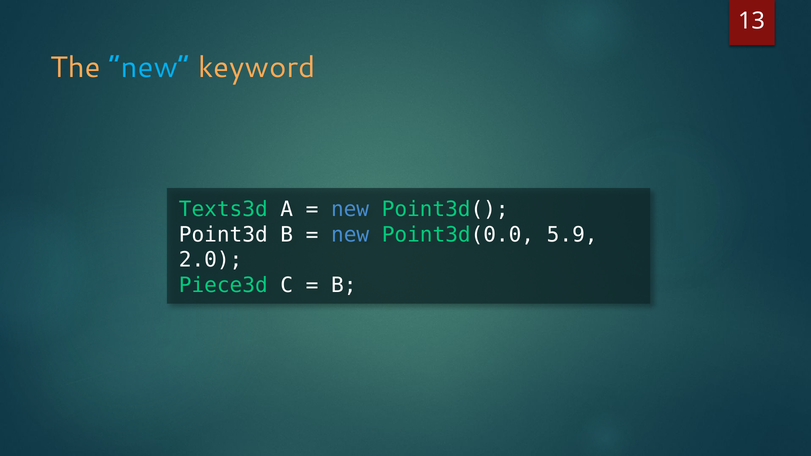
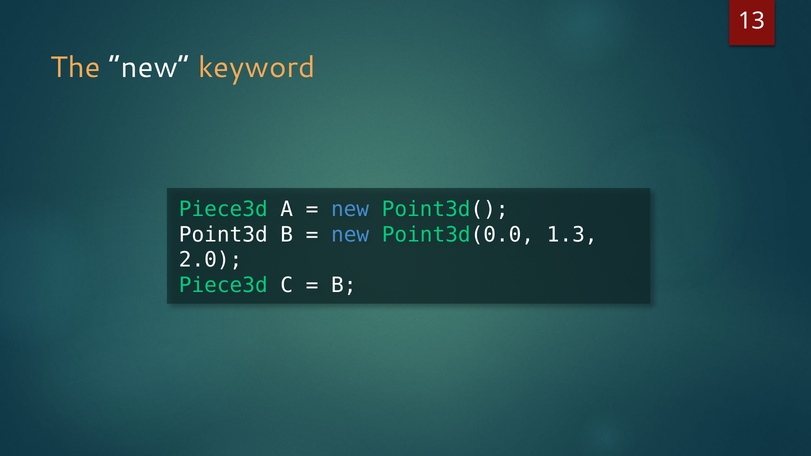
new at (149, 67) colour: light blue -> white
Texts3d at (223, 209): Texts3d -> Piece3d
5.9: 5.9 -> 1.3
